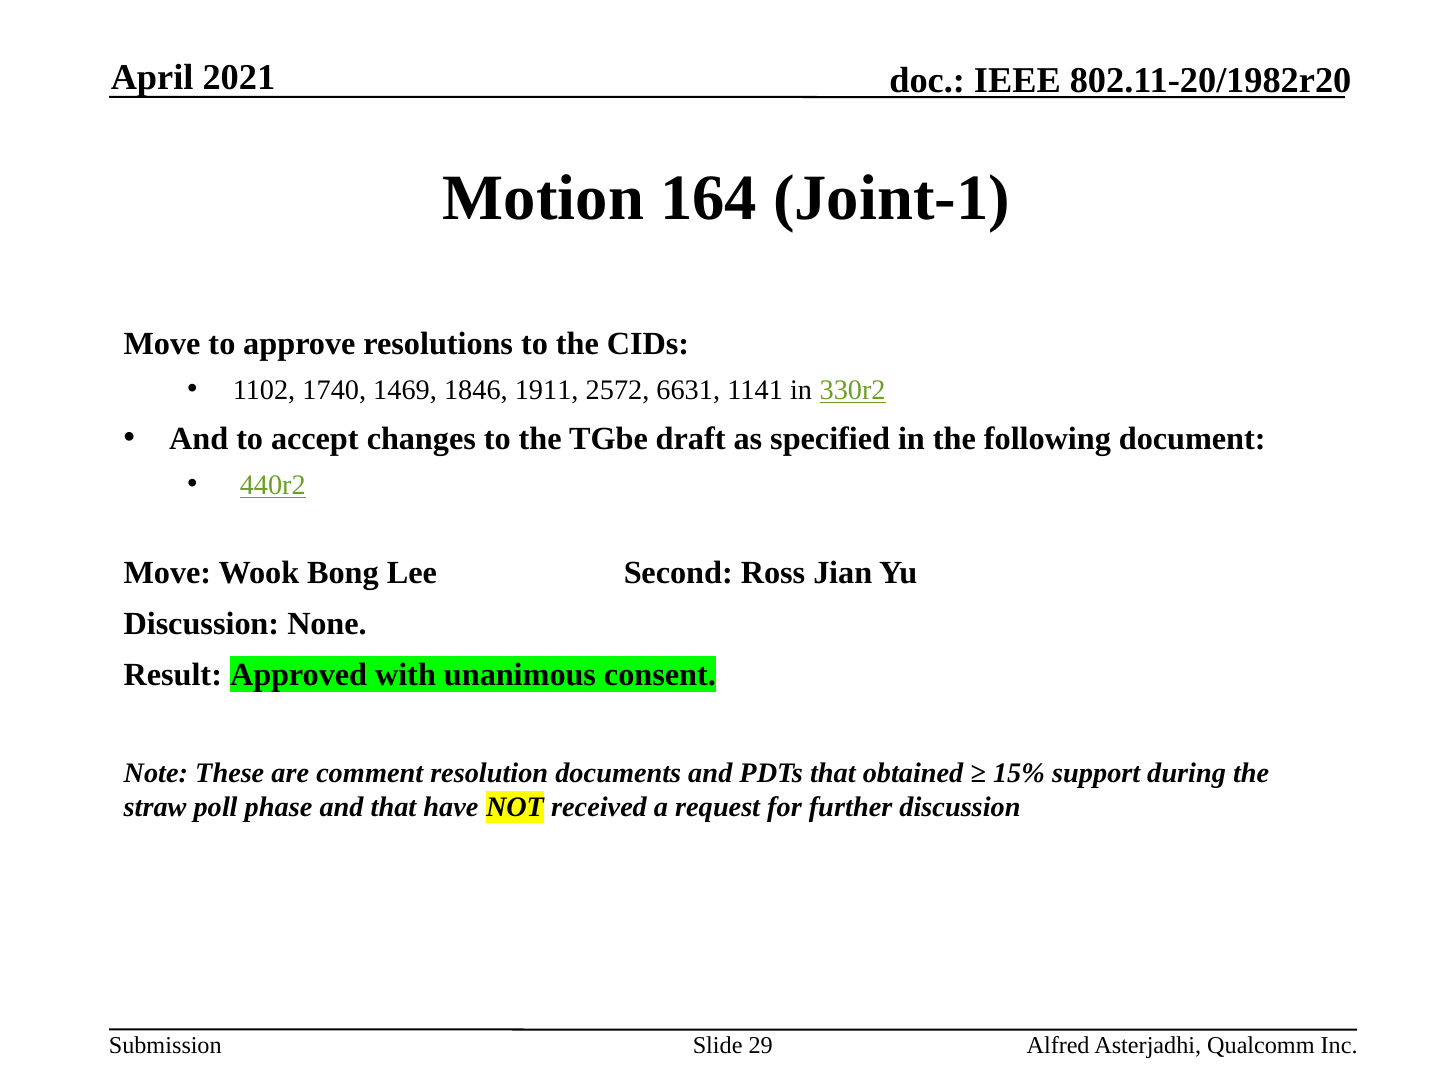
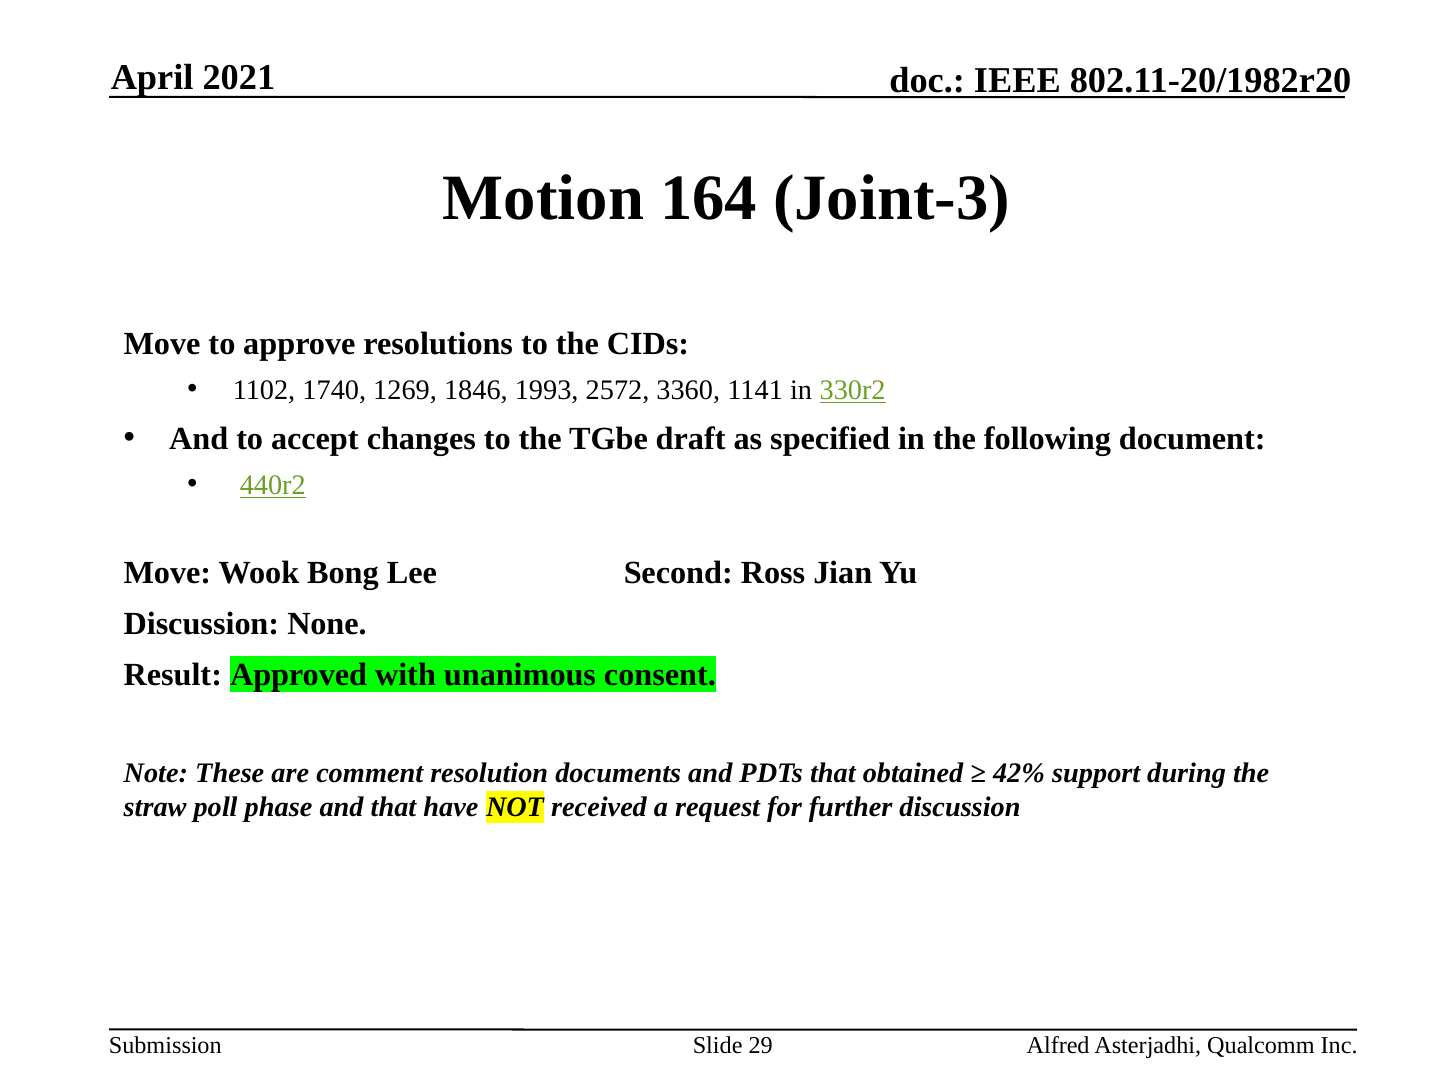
Joint-1: Joint-1 -> Joint-3
1469: 1469 -> 1269
1911: 1911 -> 1993
6631: 6631 -> 3360
15%: 15% -> 42%
